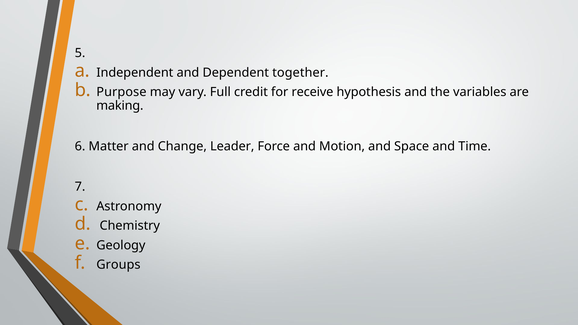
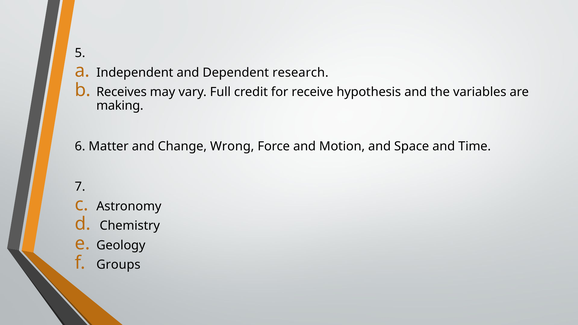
together: together -> research
Purpose: Purpose -> Receives
Leader: Leader -> Wrong
